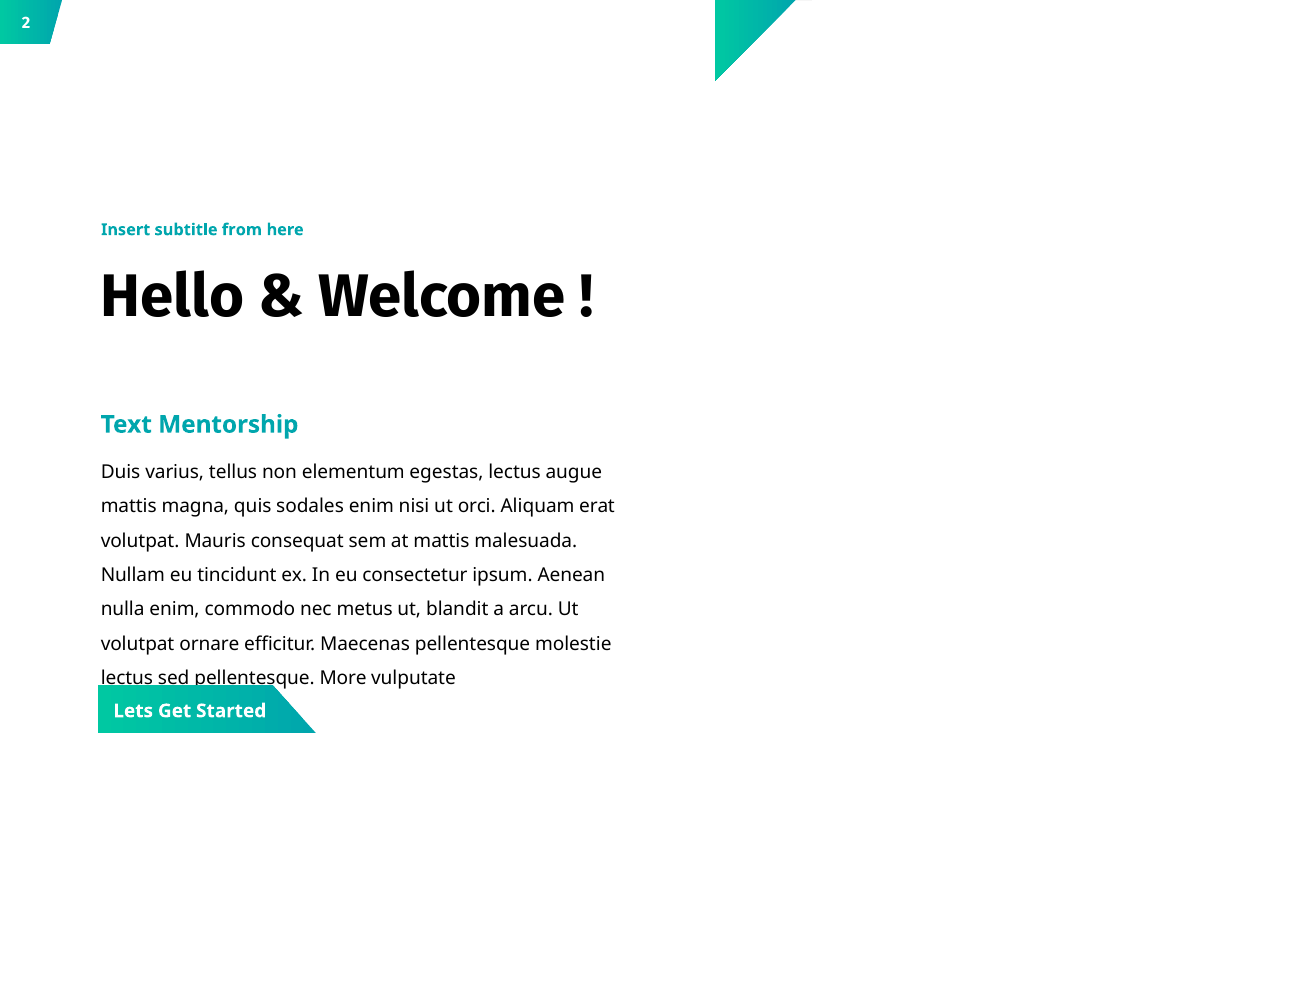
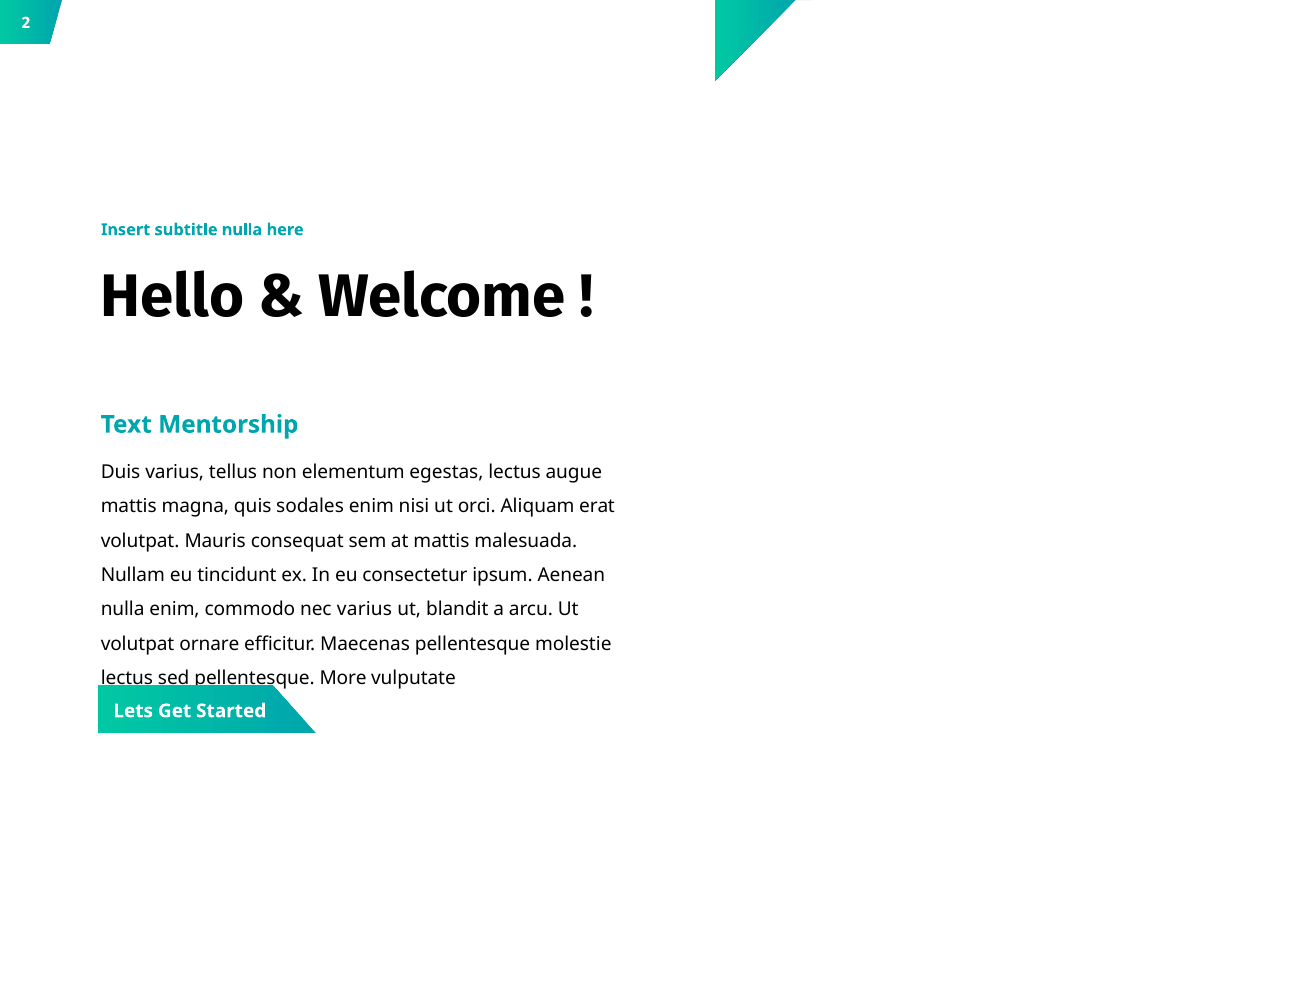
subtitle from: from -> nulla
nec metus: metus -> varius
